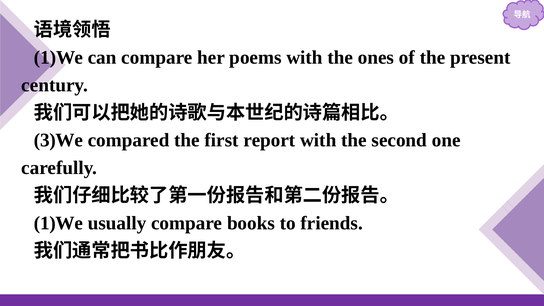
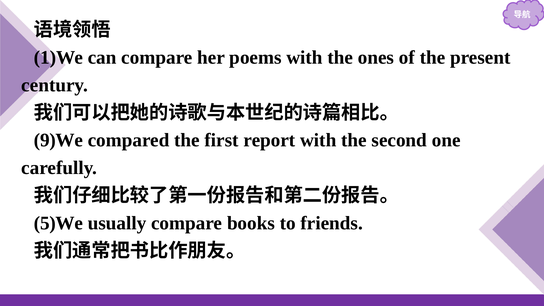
3)We: 3)We -> 9)We
1)We at (58, 223): 1)We -> 5)We
